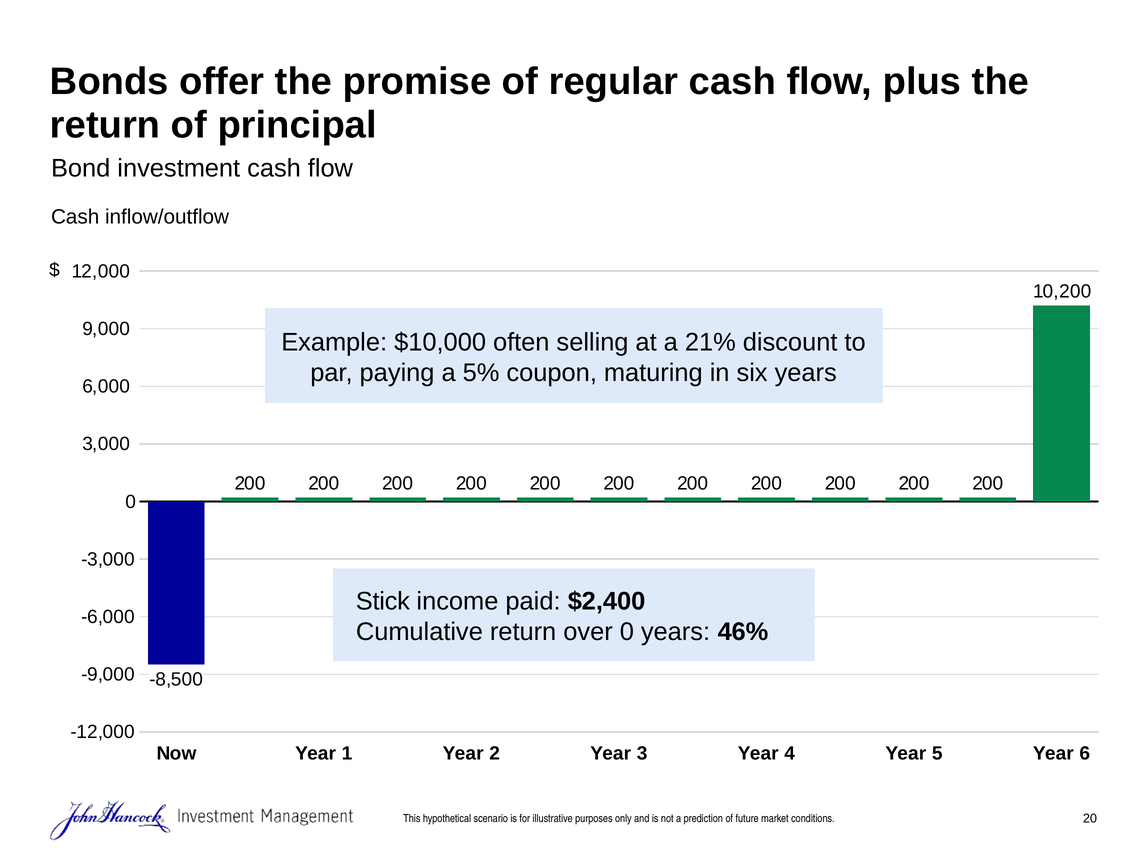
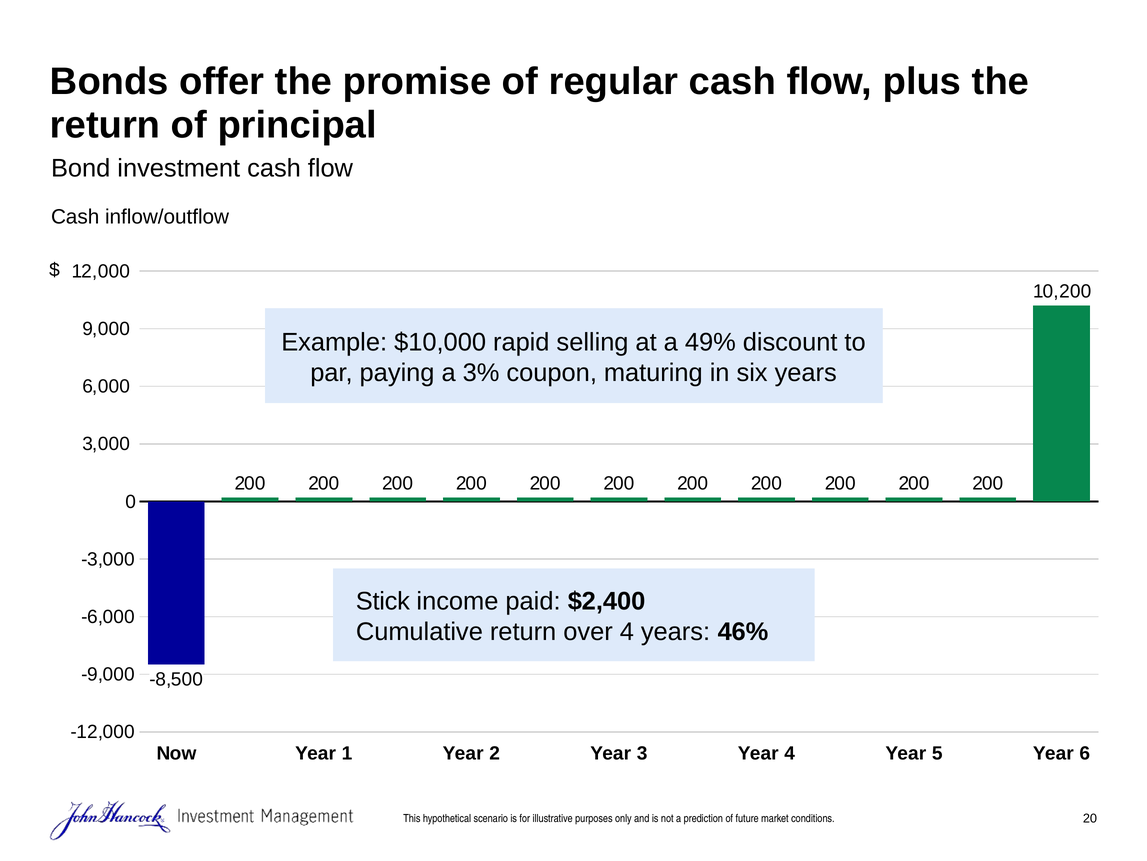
often: often -> rapid
21%: 21% -> 49%
5%: 5% -> 3%
over 0: 0 -> 4
